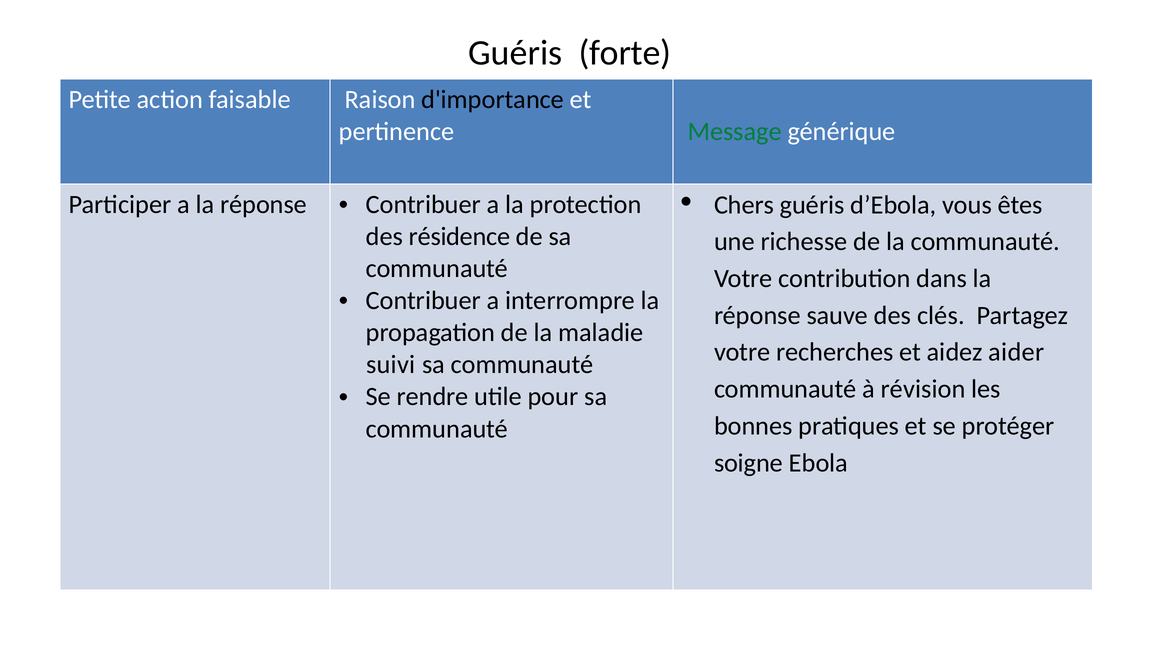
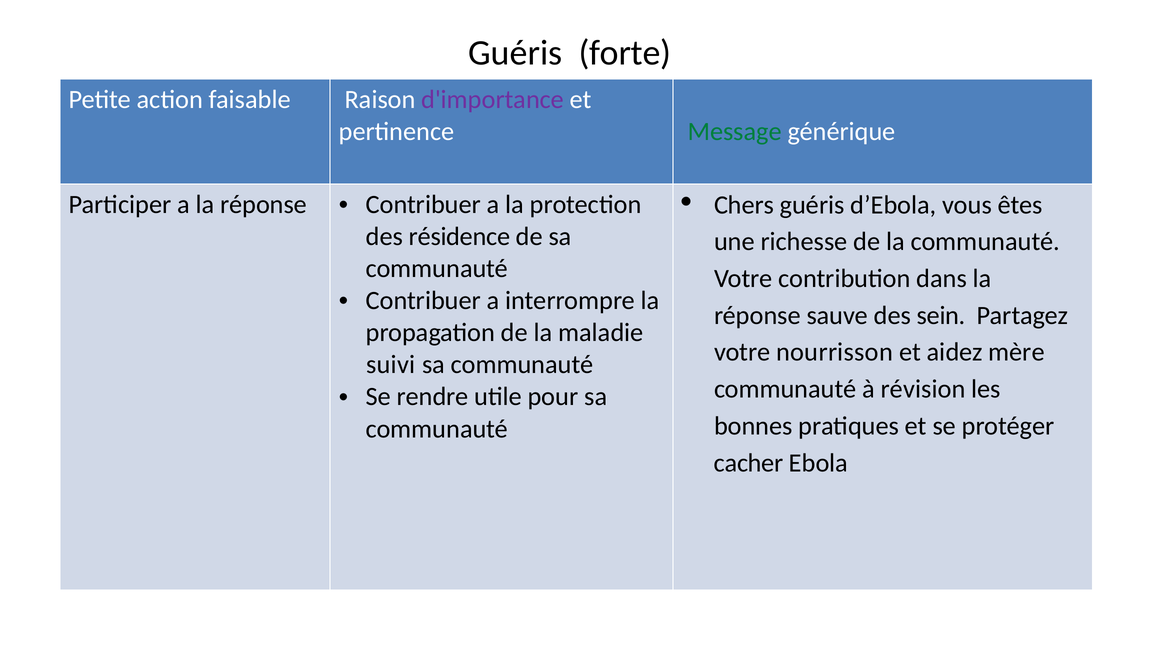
d'importance colour: black -> purple
clés: clés -> sein
recherches: recherches -> nourrisson
aider: aider -> mère
soigne: soigne -> cacher
